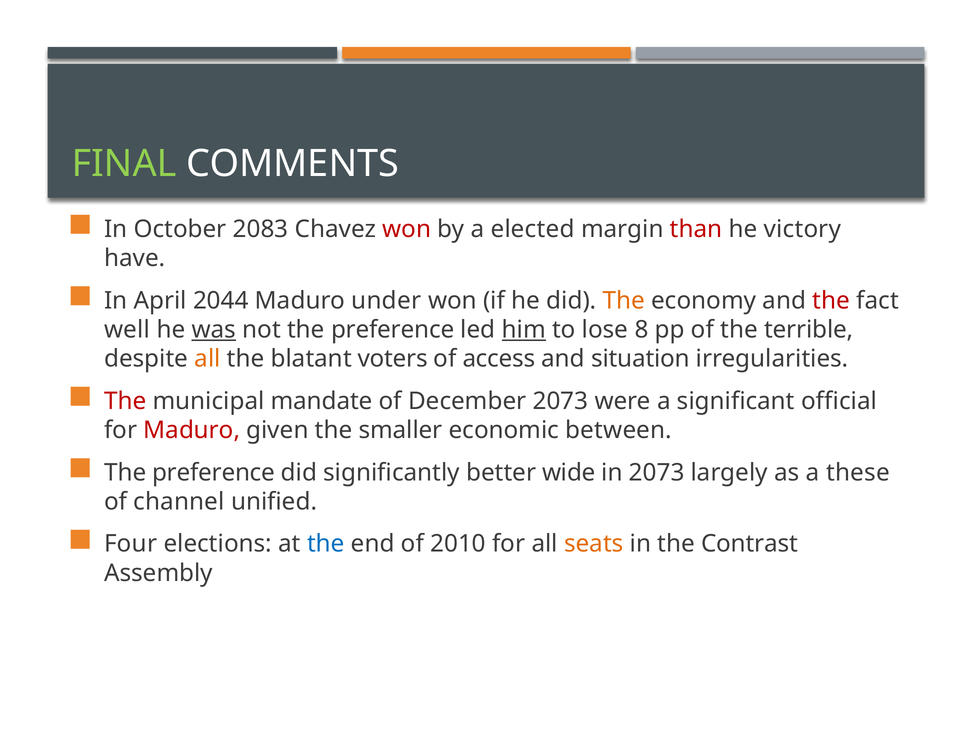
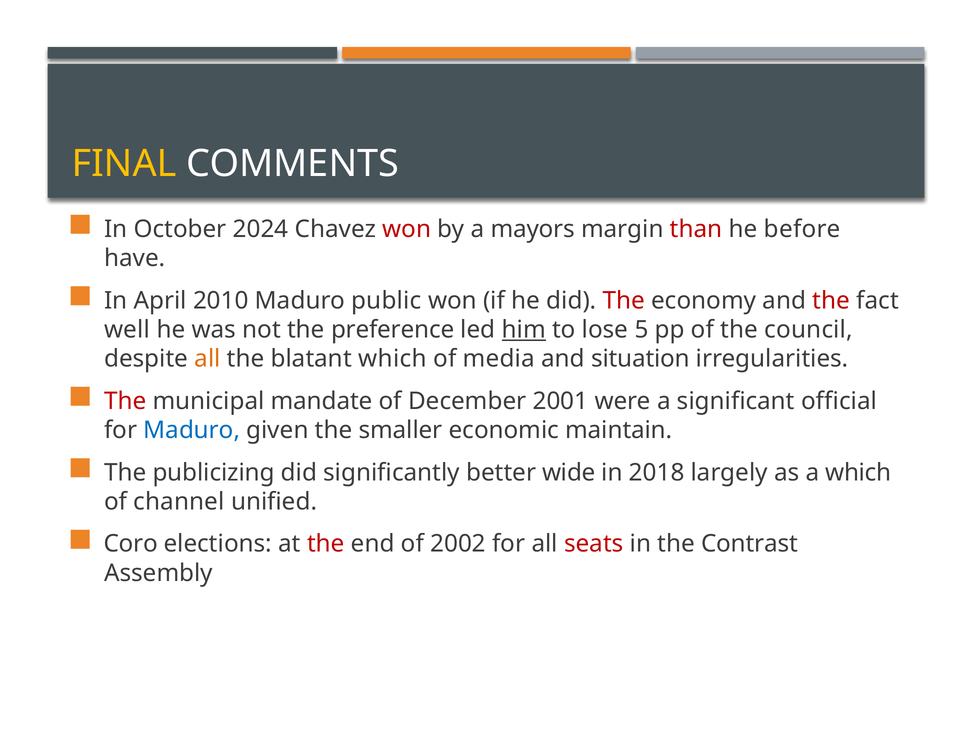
FINAL colour: light green -> yellow
2083: 2083 -> 2024
elected: elected -> mayors
victory: victory -> before
2044: 2044 -> 2010
under: under -> public
The at (624, 300) colour: orange -> red
was underline: present -> none
8: 8 -> 5
terrible: terrible -> council
blatant voters: voters -> which
access: access -> media
December 2073: 2073 -> 2001
Maduro at (192, 430) colour: red -> blue
between: between -> maintain
preference at (214, 472): preference -> publicizing
in 2073: 2073 -> 2018
a these: these -> which
Four: Four -> Coro
the at (326, 544) colour: blue -> red
2010: 2010 -> 2002
seats colour: orange -> red
